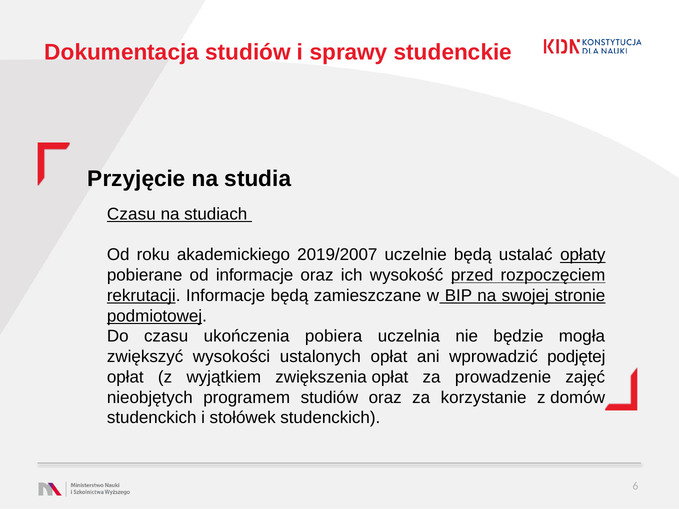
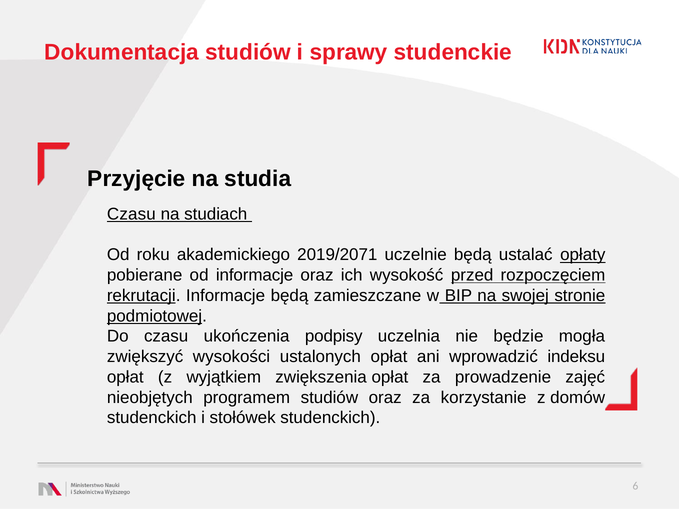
2019/2007: 2019/2007 -> 2019/2071
pobiera: pobiera -> podpisy
podjętej: podjętej -> indeksu
